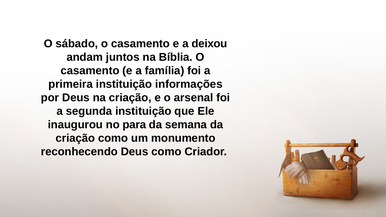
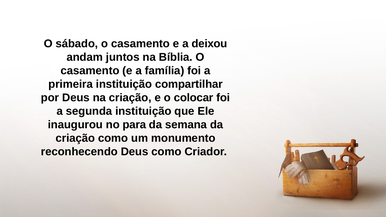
informações: informações -> compartilhar
arsenal: arsenal -> colocar
